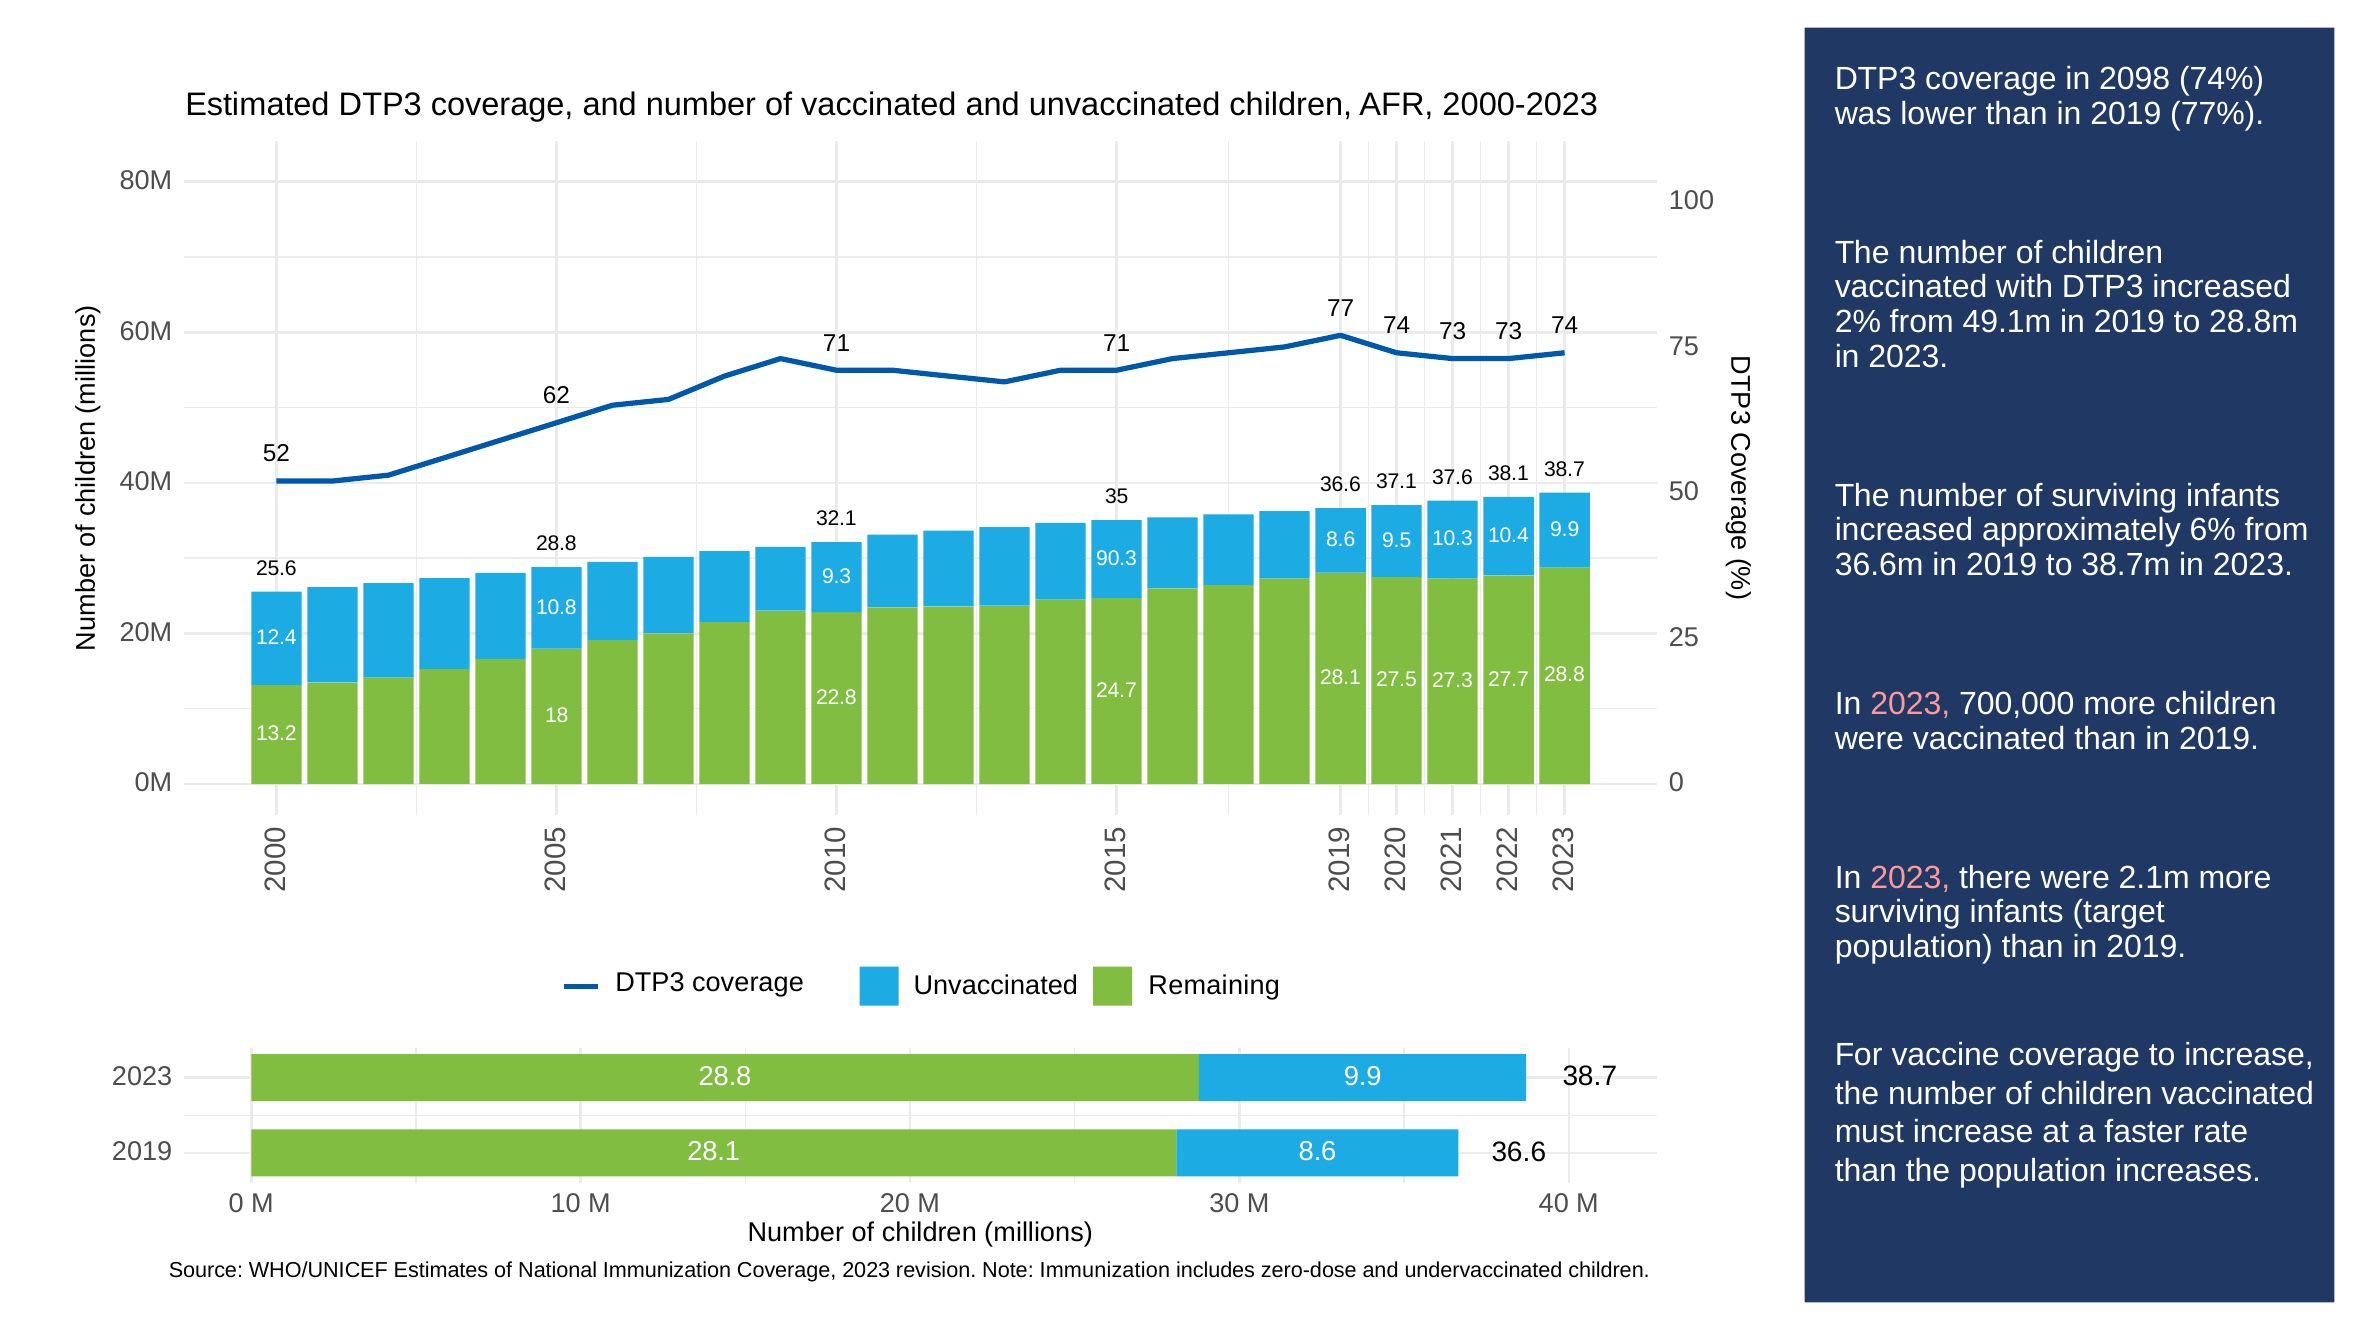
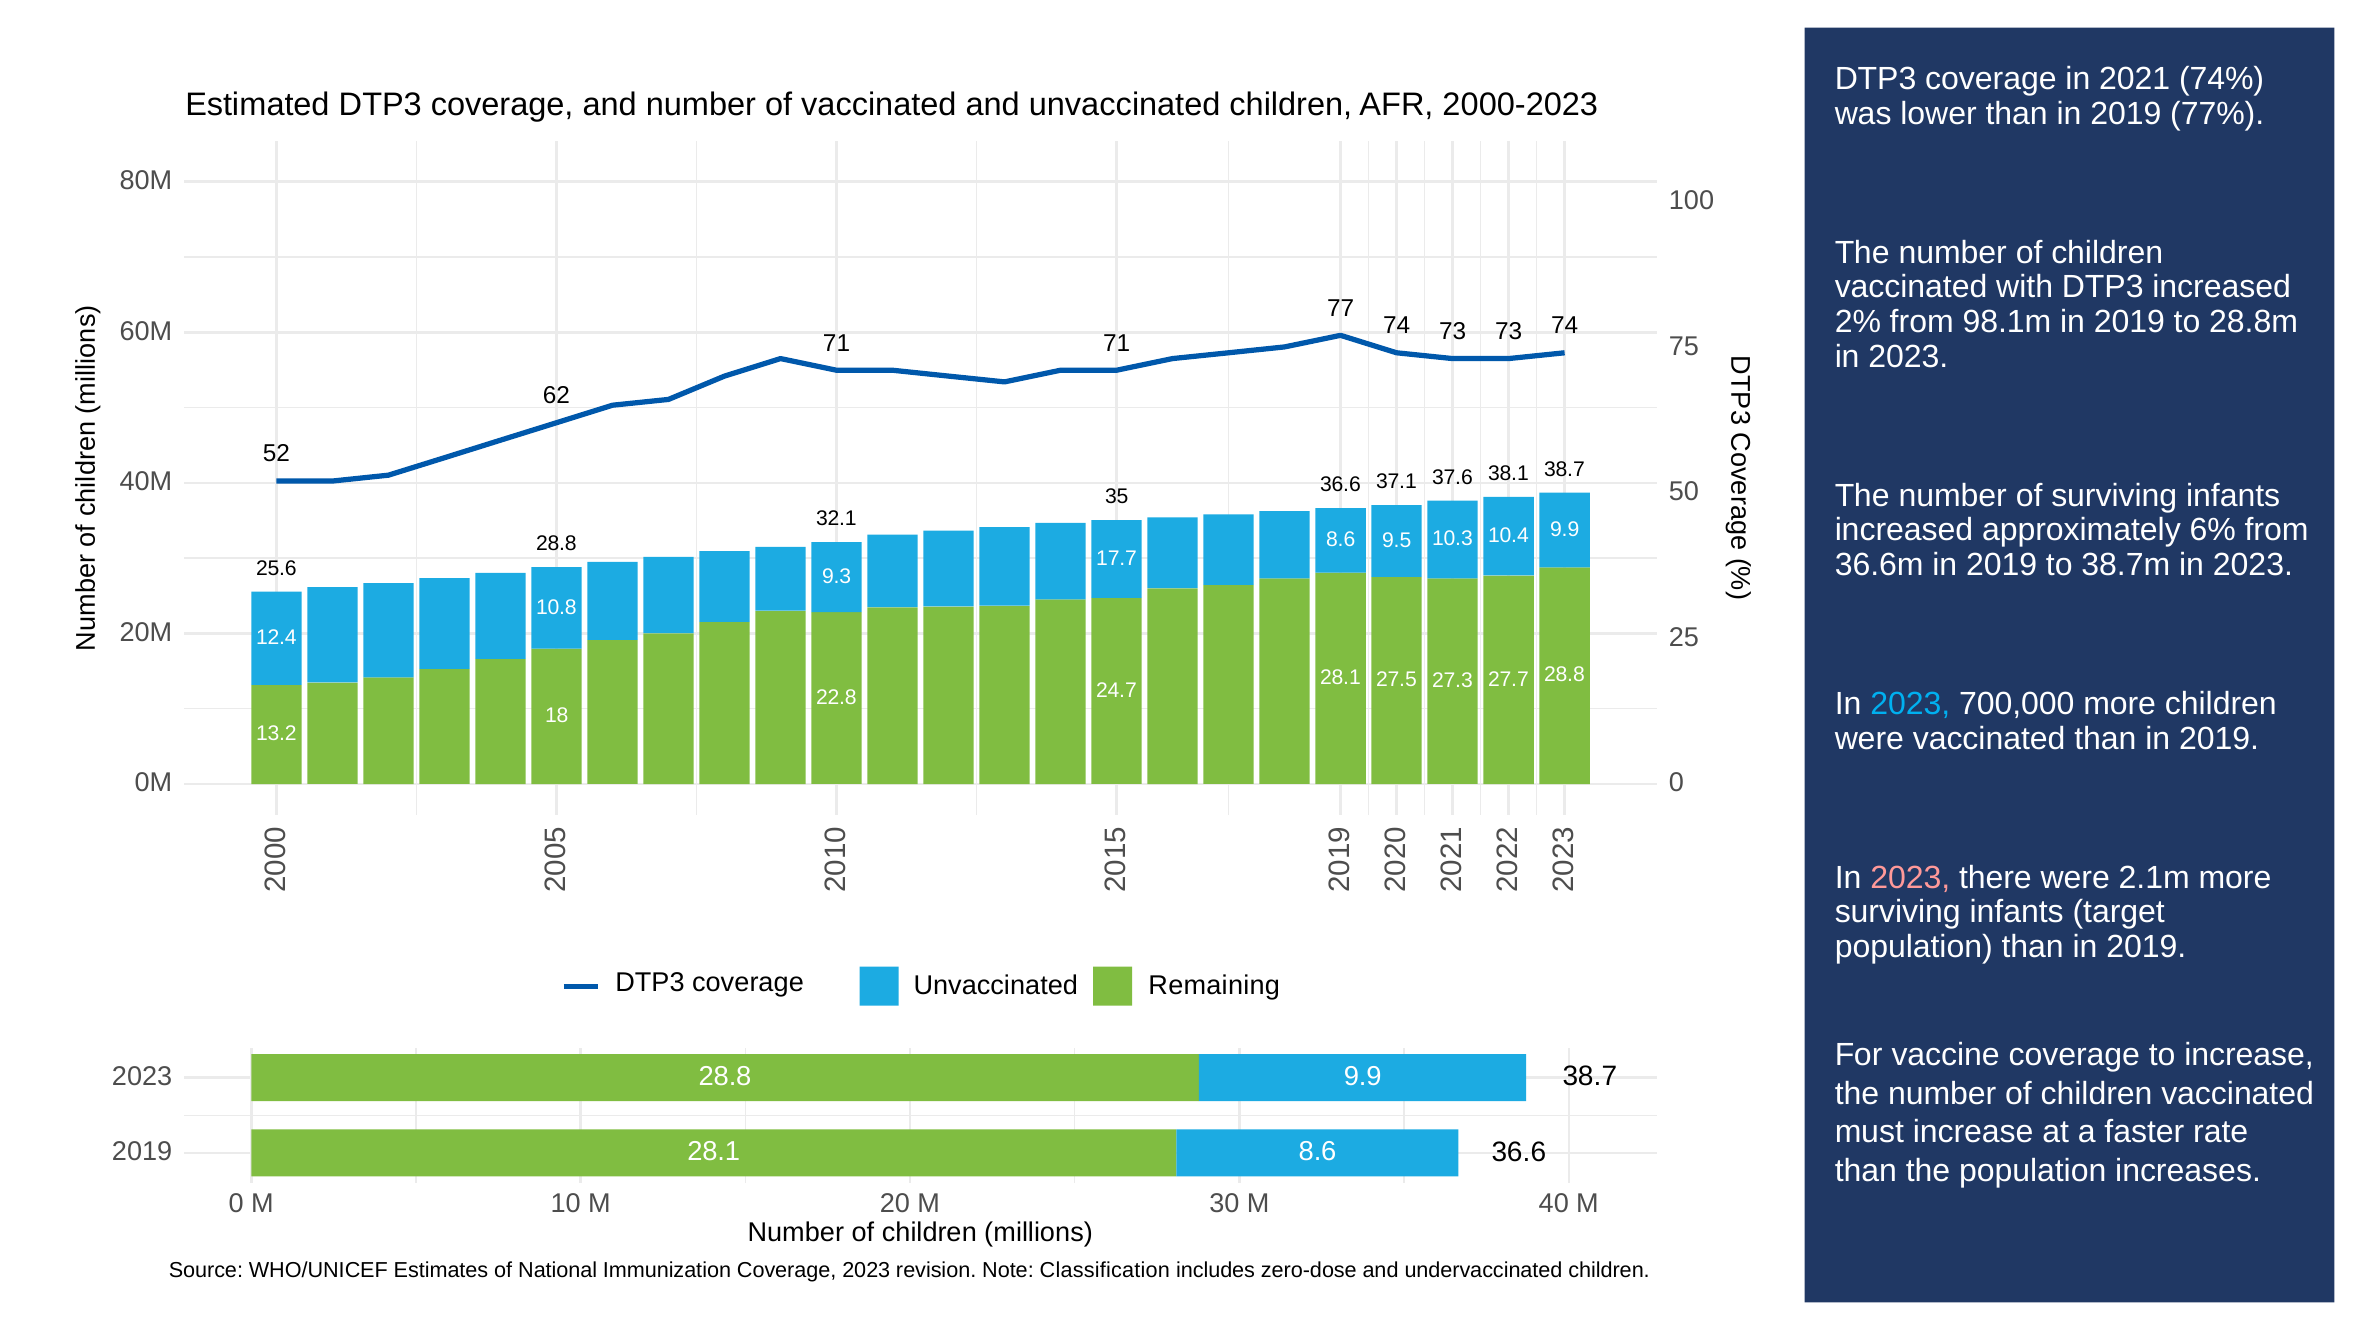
2098: 2098 -> 2021
49.1m: 49.1m -> 98.1m
90.3: 90.3 -> 17.7
2023 at (1910, 704) colour: pink -> light blue
Note Immunization: Immunization -> Classification
